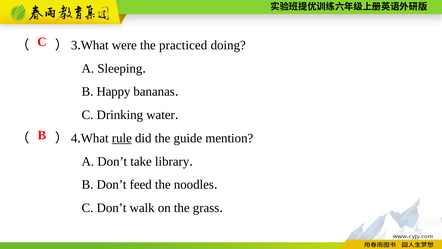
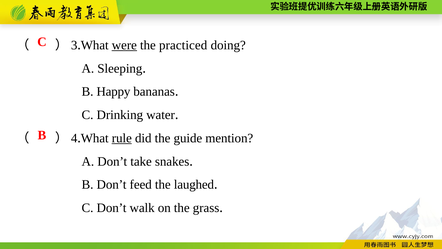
were underline: none -> present
library: library -> snakes
noodles: noodles -> laughed
